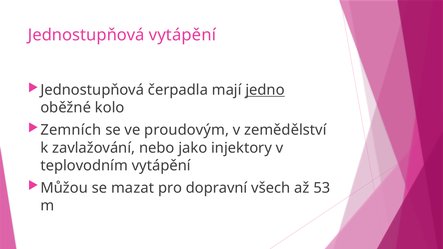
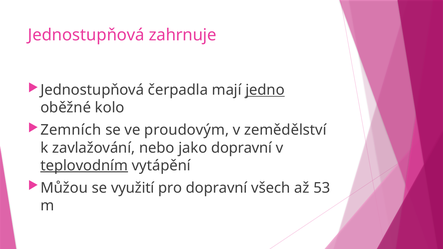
Jednostupňová vytápění: vytápění -> zahrnuje
jako injektory: injektory -> dopravní
teplovodním underline: none -> present
mazat: mazat -> využití
